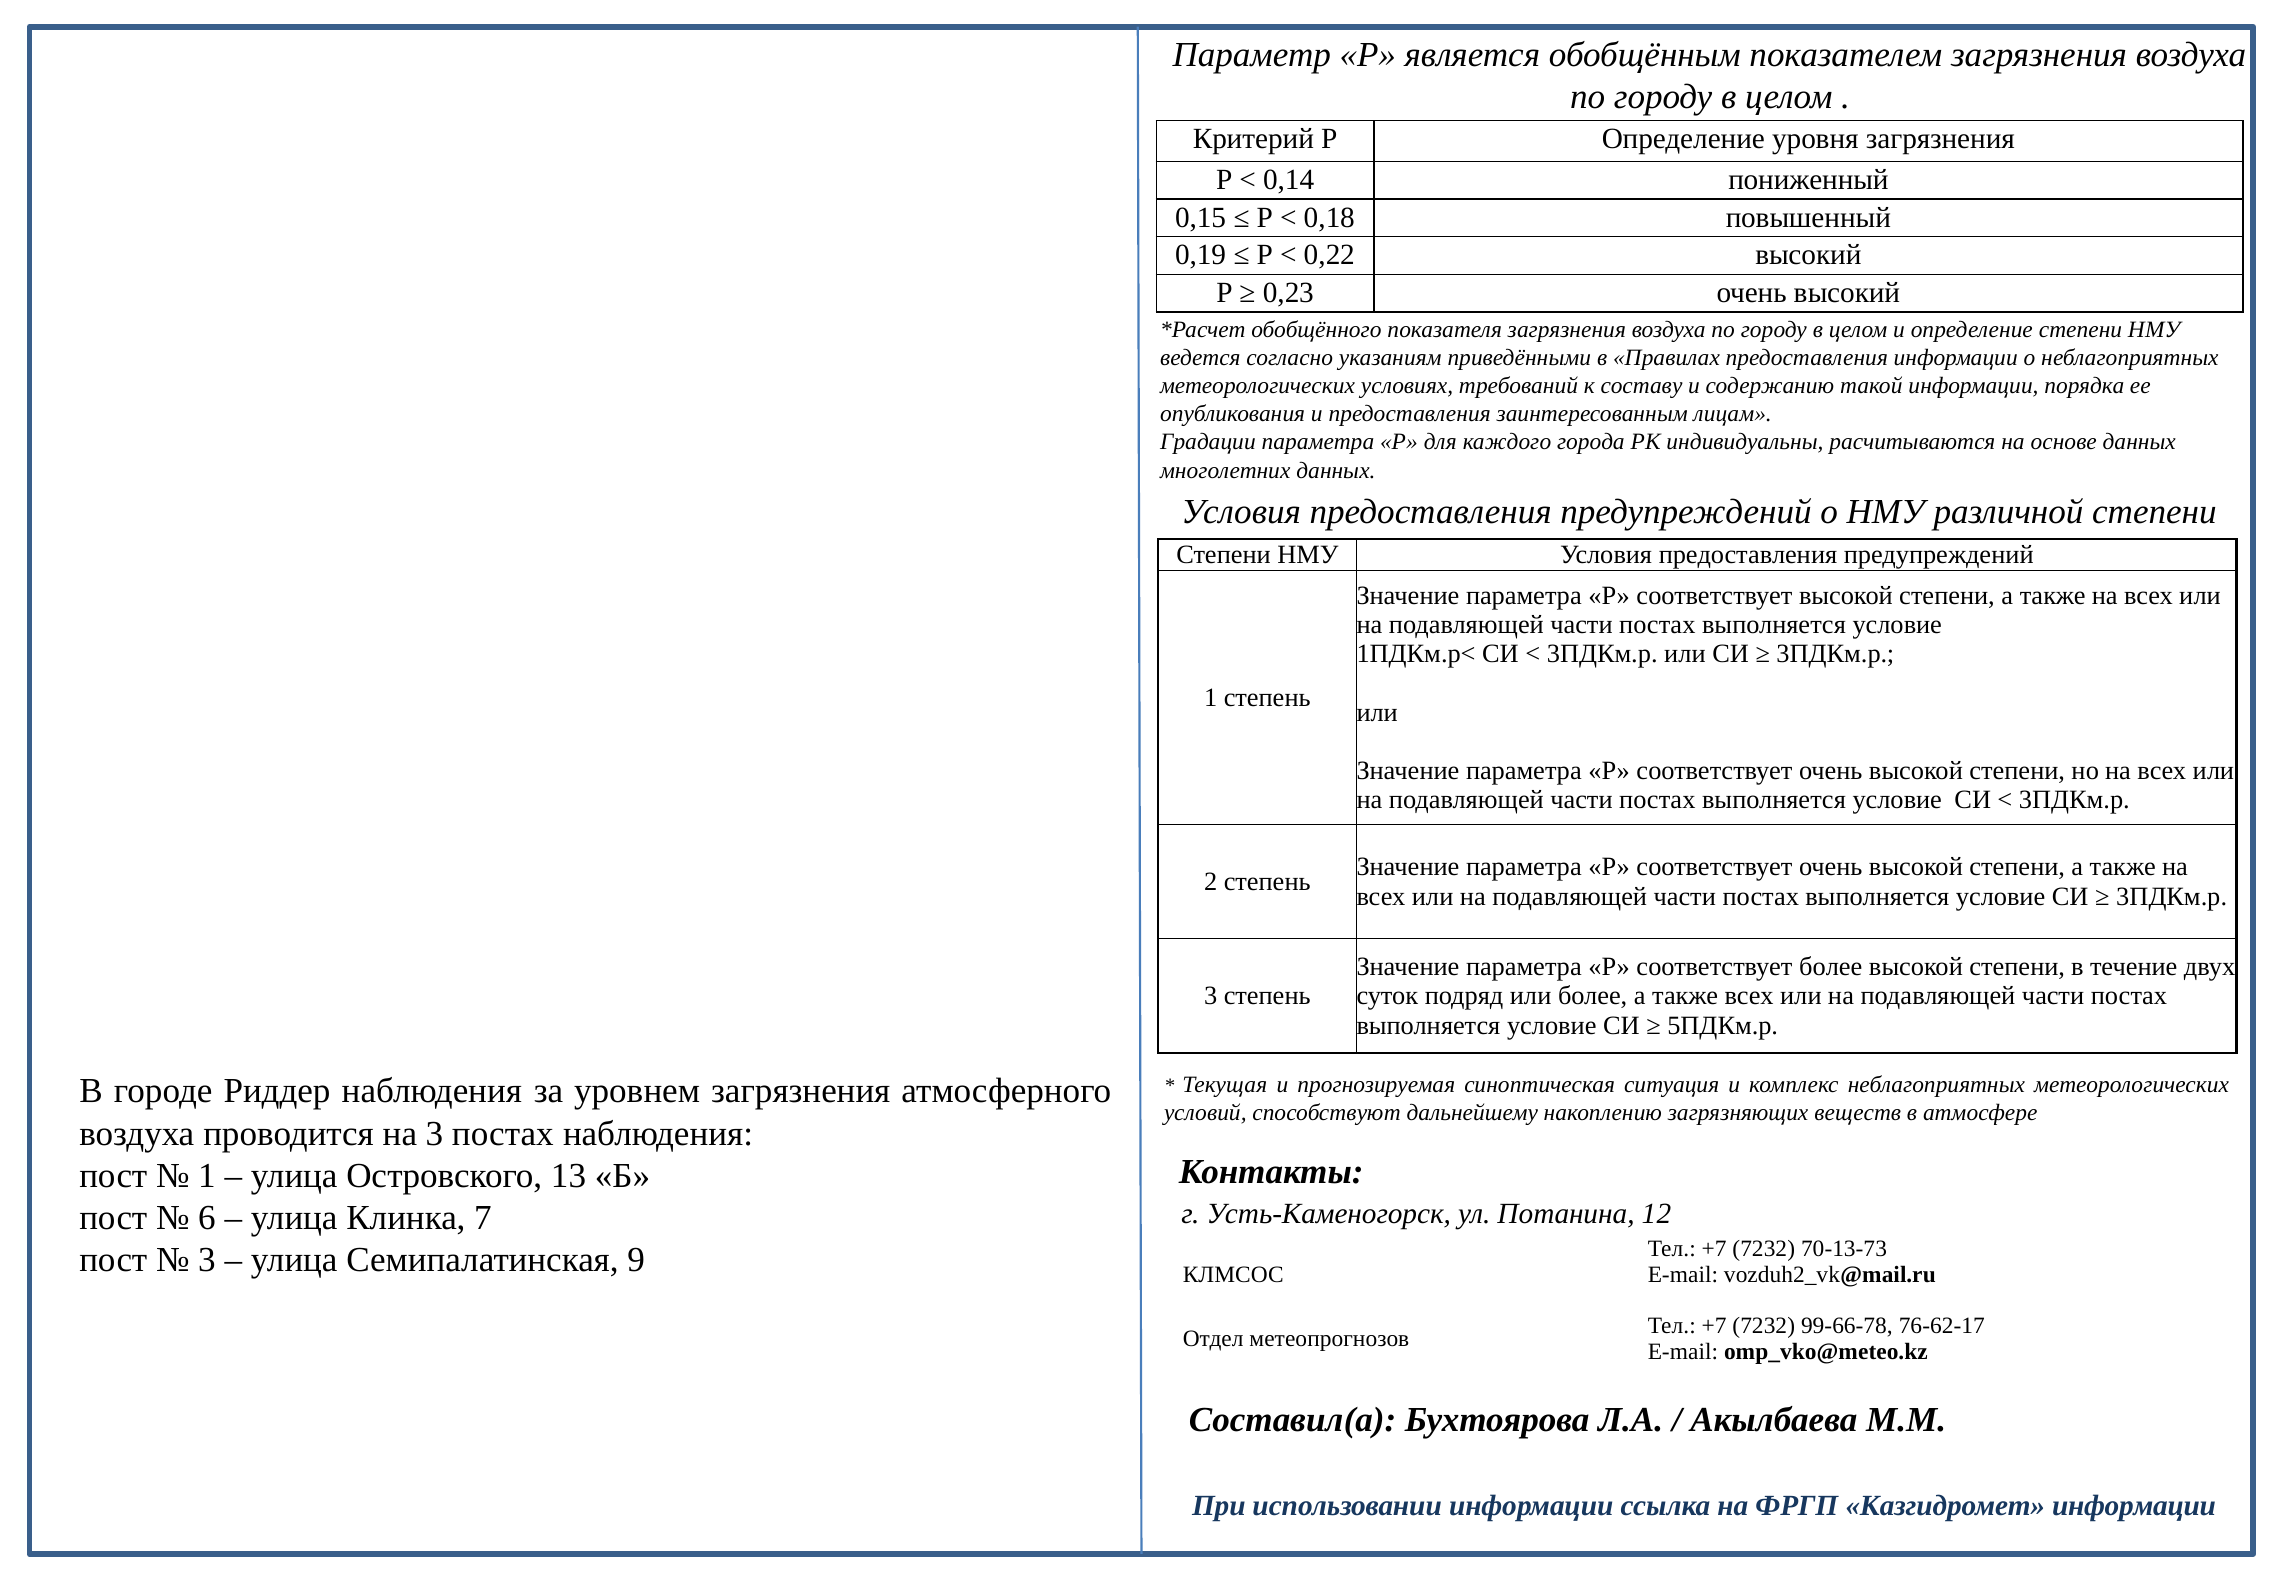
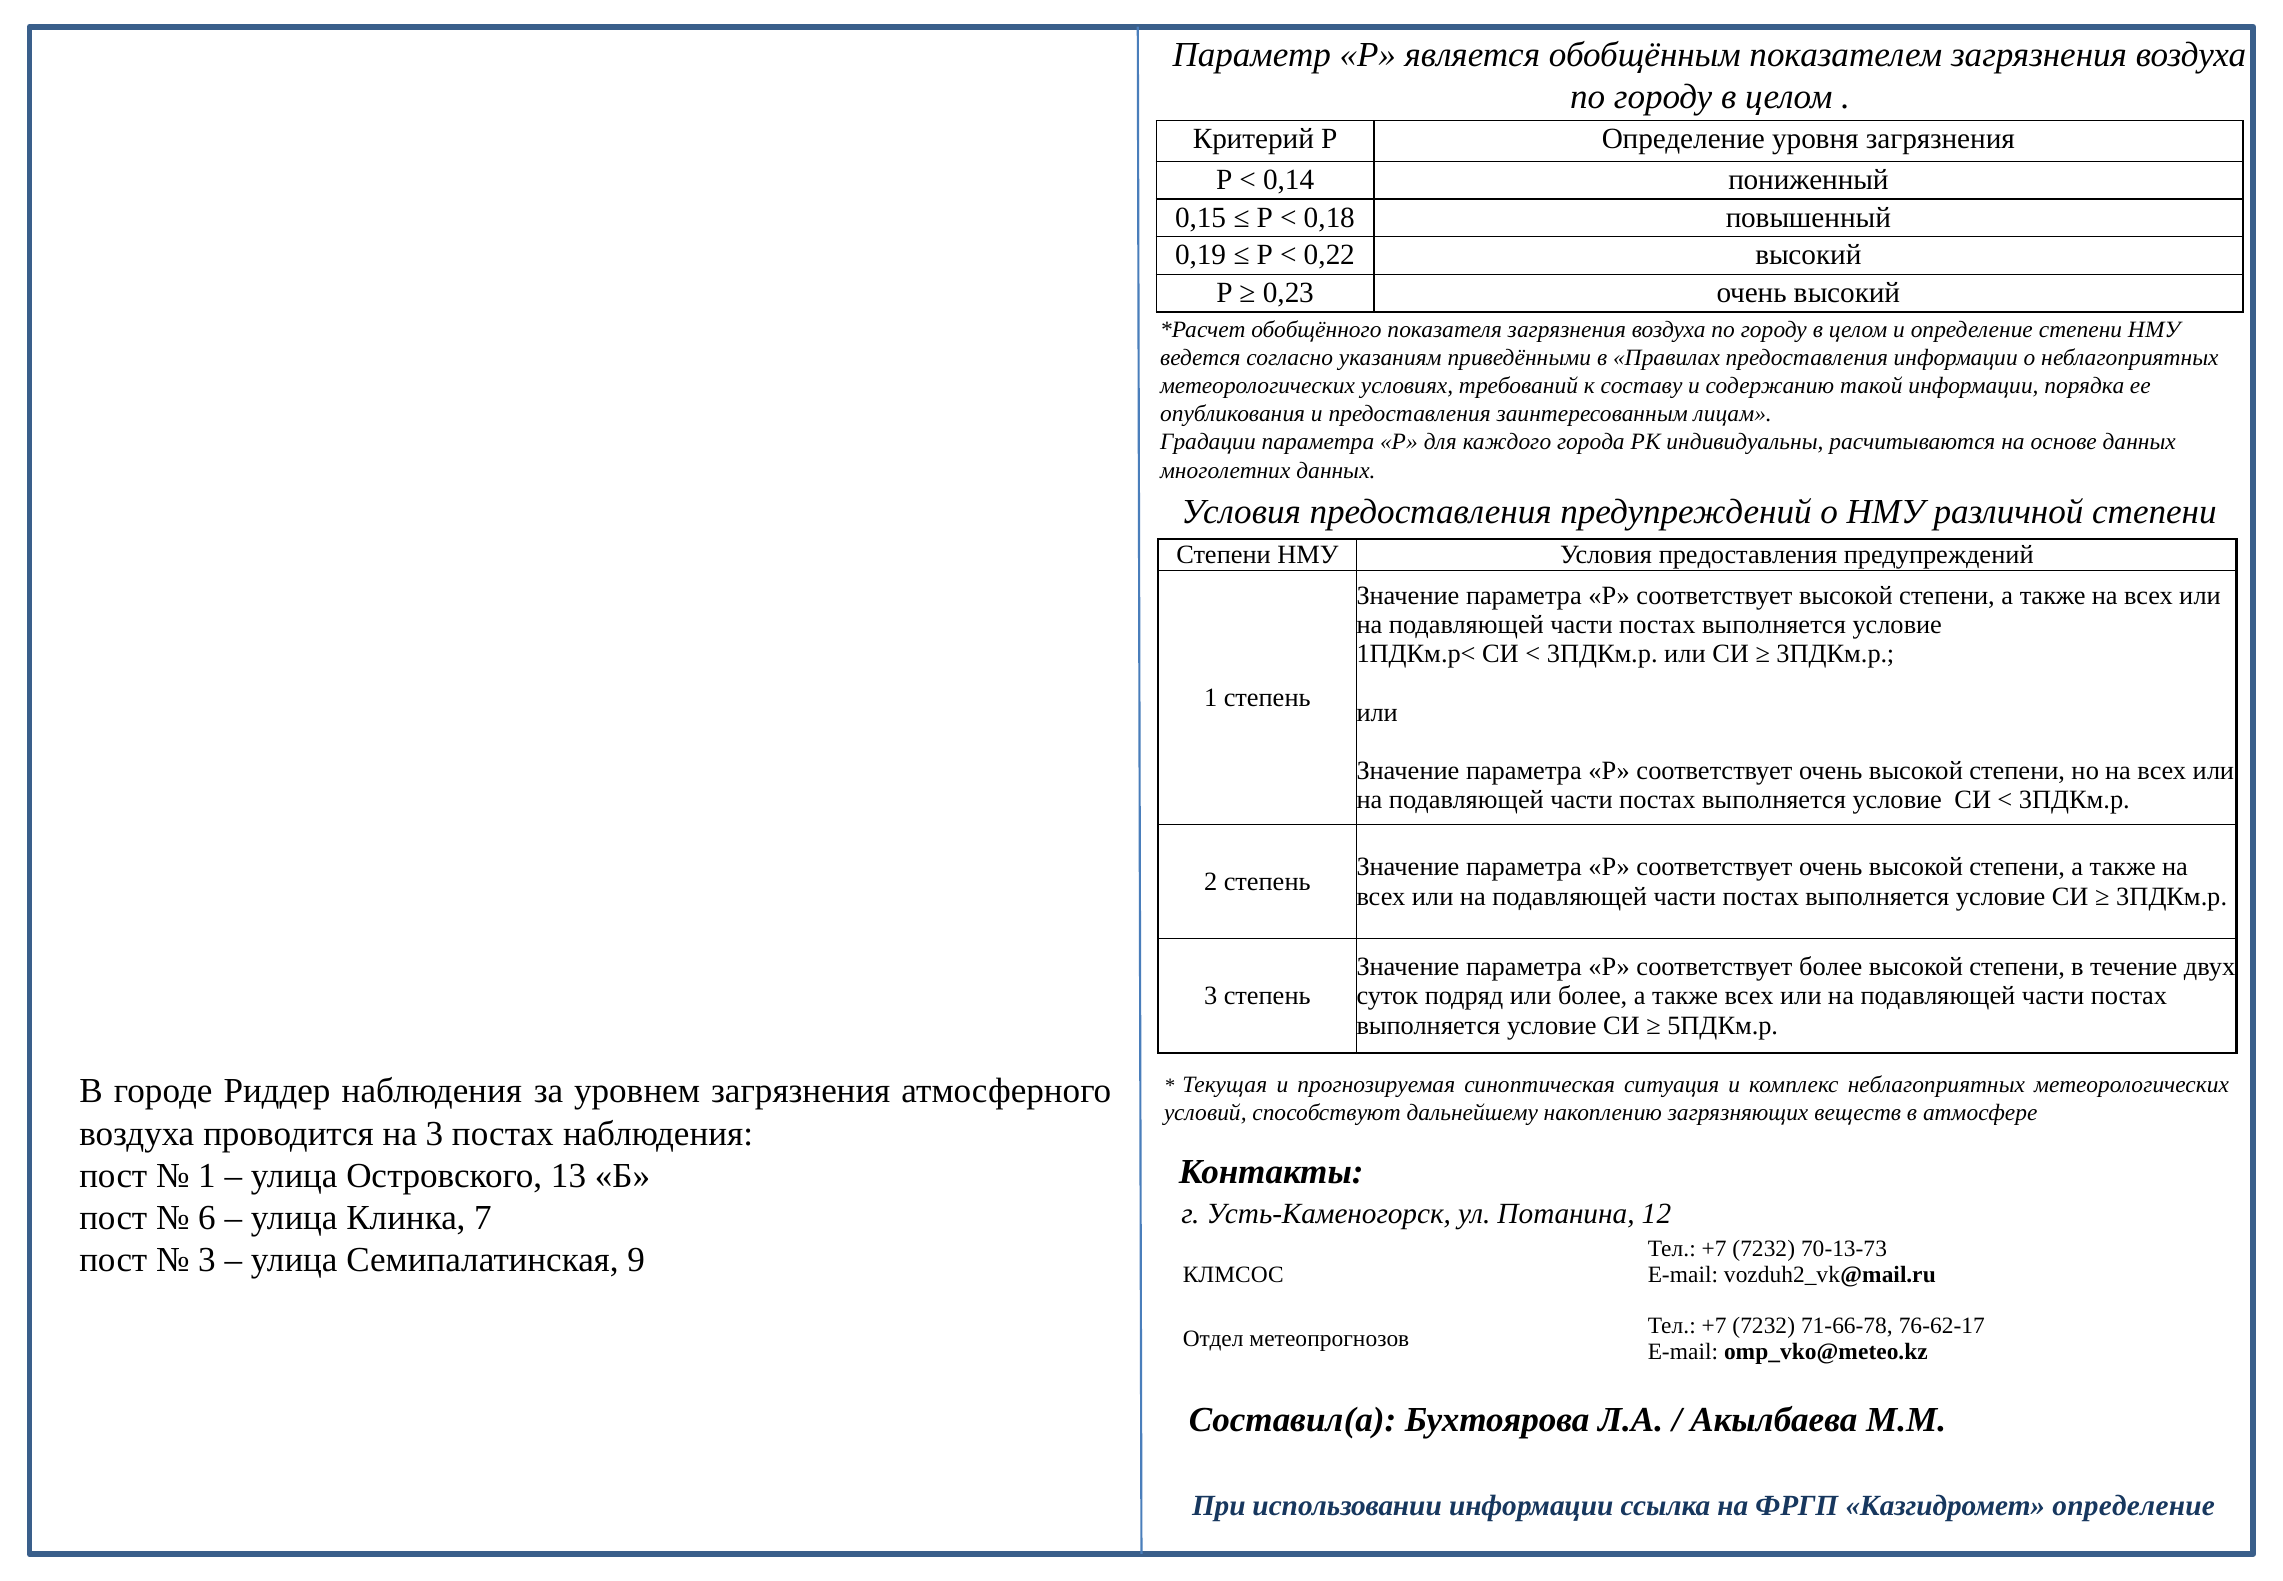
99-66-78: 99-66-78 -> 71-66-78
Казгидромет информации: информации -> определение
